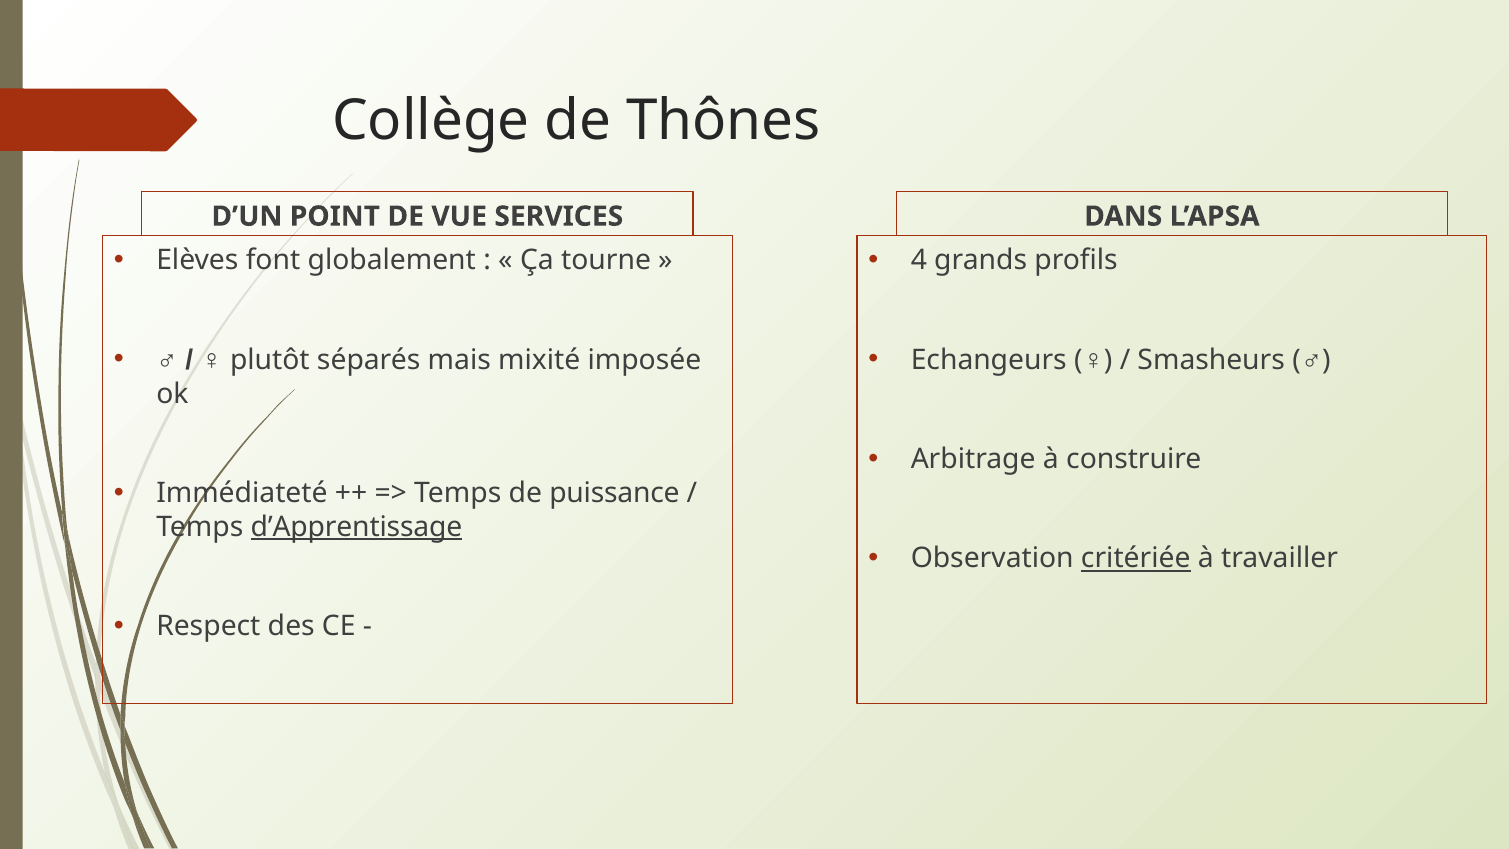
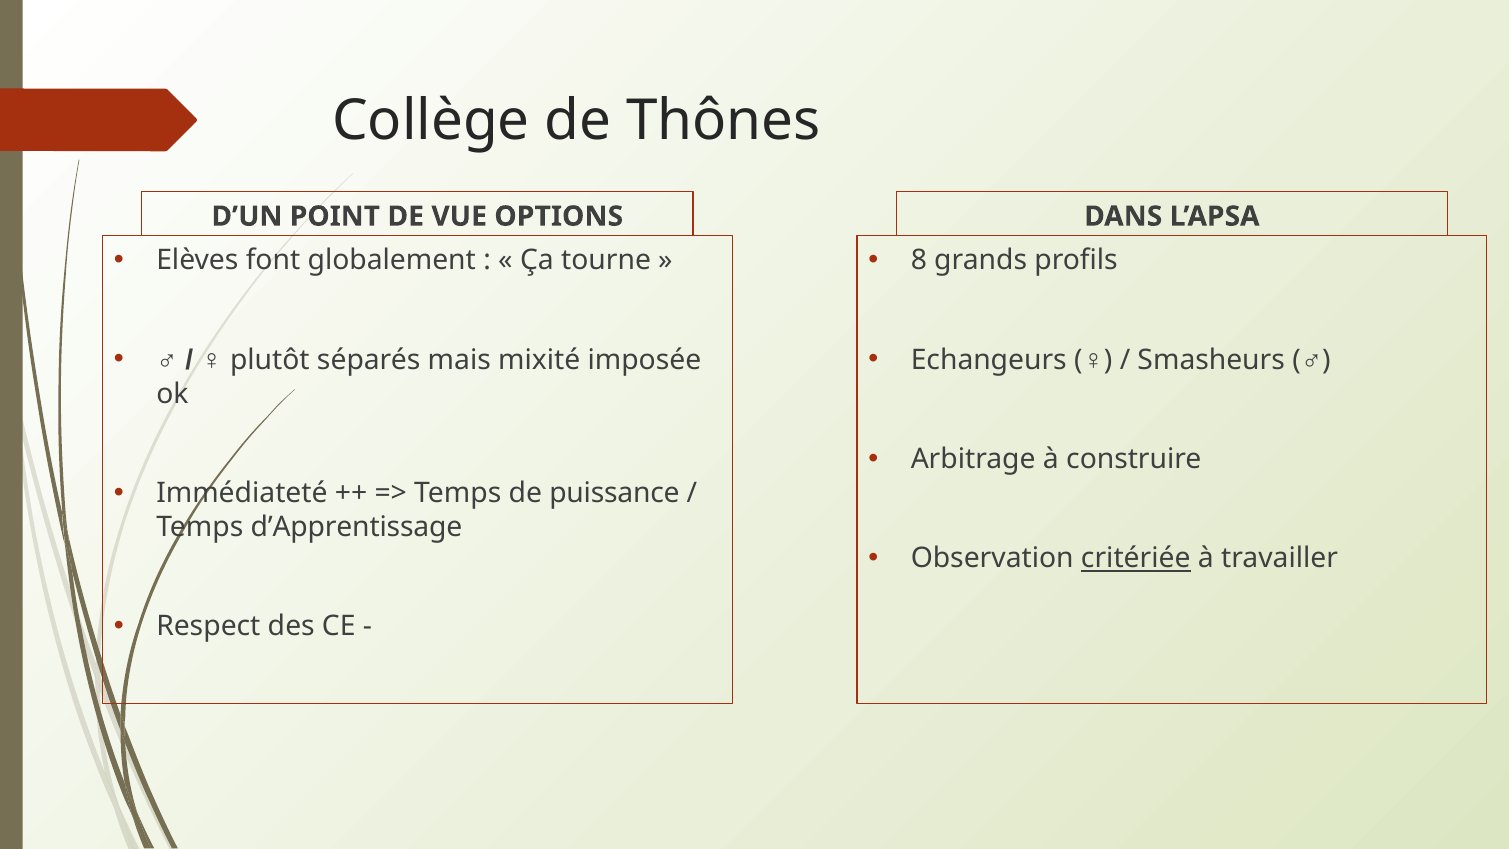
SERVICES: SERVICES -> OPTIONS
4: 4 -> 8
d’Apprentissage underline: present -> none
